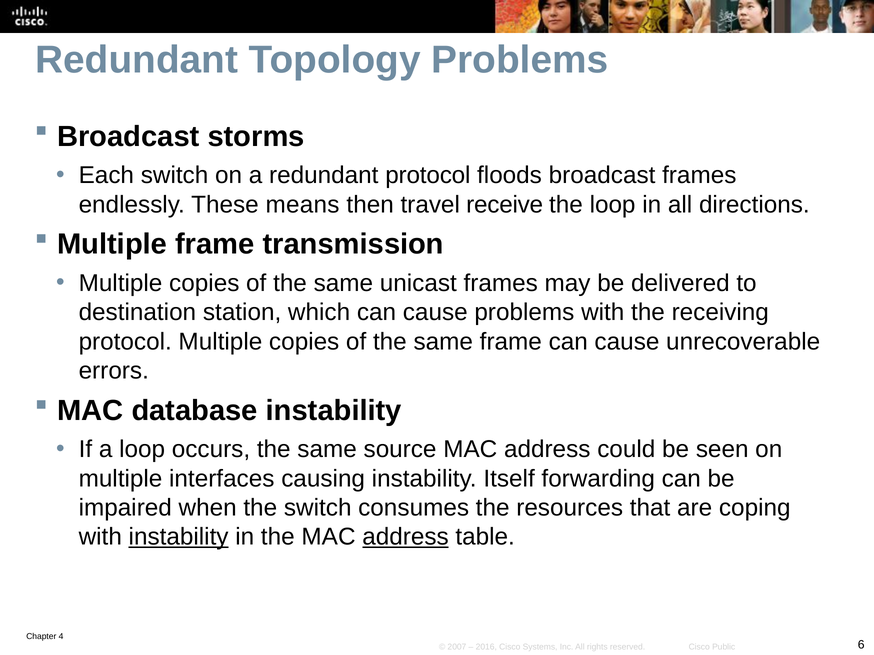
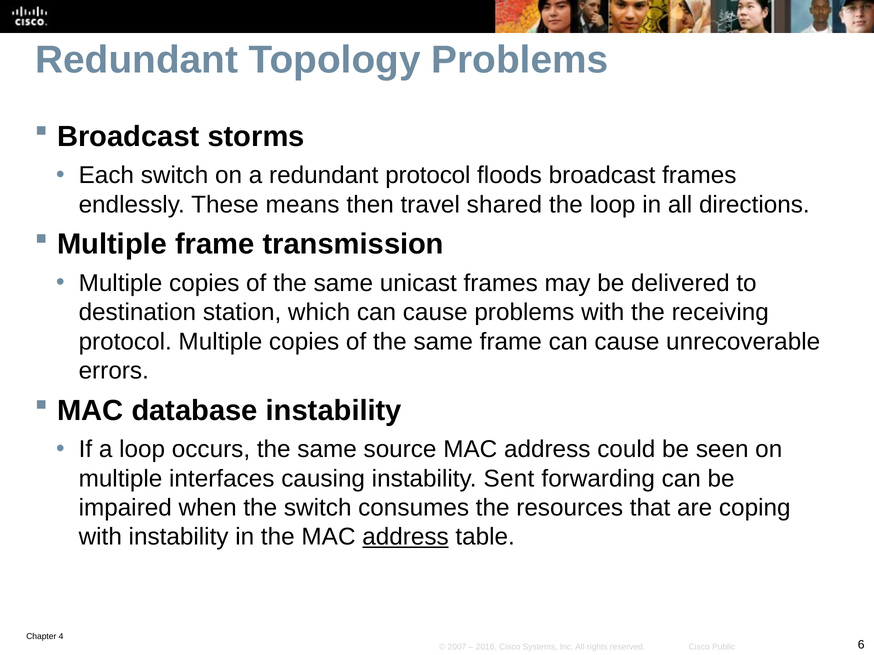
receive: receive -> shared
Itself: Itself -> Sent
instability at (179, 537) underline: present -> none
